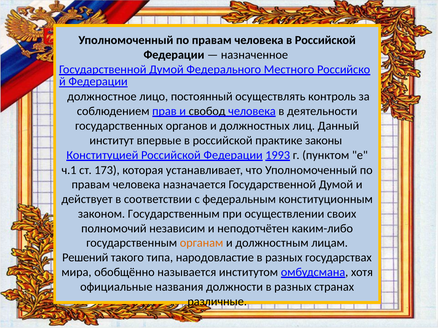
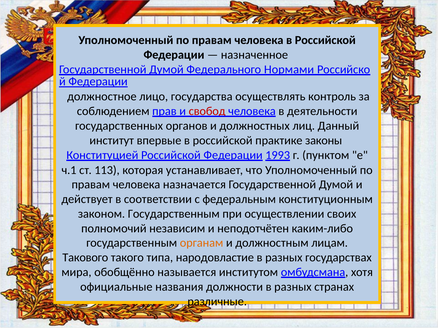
Местного: Местного -> Нормами
постоянный: постоянный -> государства
свобод colour: black -> red
173: 173 -> 113
Решений: Решений -> Такового
